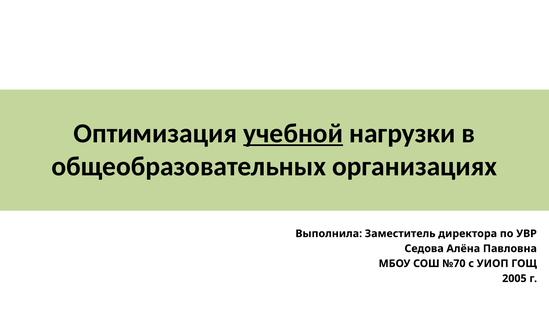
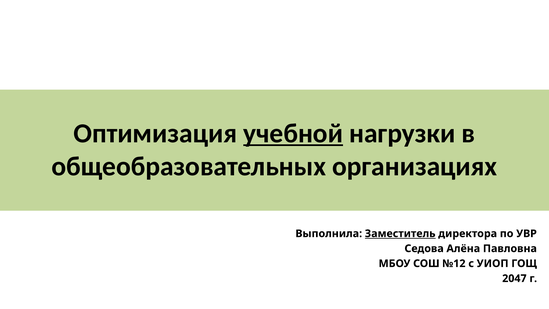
Заместитель underline: none -> present
№70: №70 -> №12
2005: 2005 -> 2047
